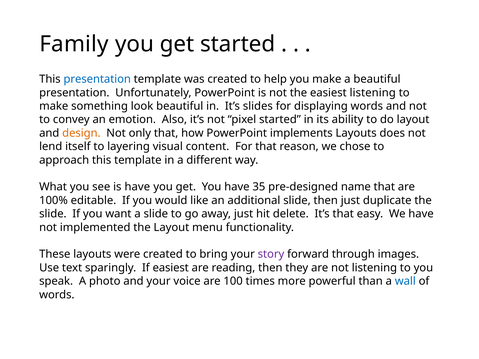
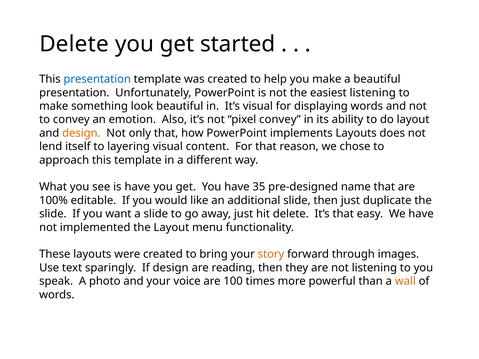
Family at (74, 44): Family -> Delete
It’s slides: slides -> visual
pixel started: started -> convey
story colour: purple -> orange
If easiest: easiest -> design
wall colour: blue -> orange
